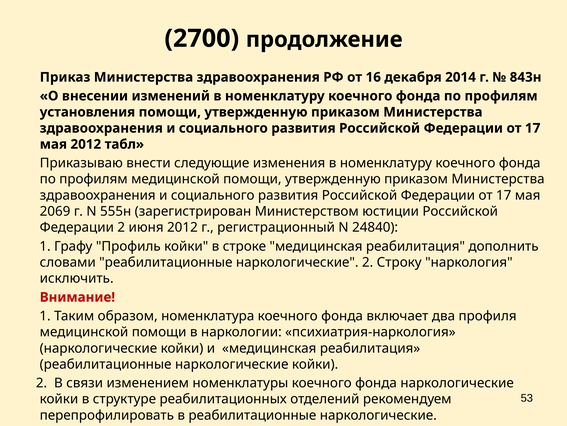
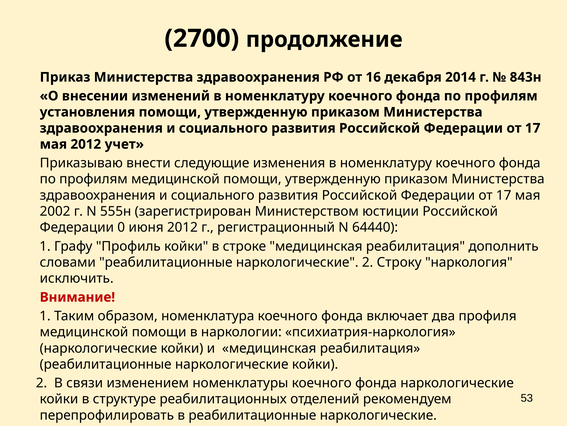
табл: табл -> учет
2069: 2069 -> 2002
Федерации 2: 2 -> 0
24840: 24840 -> 64440
